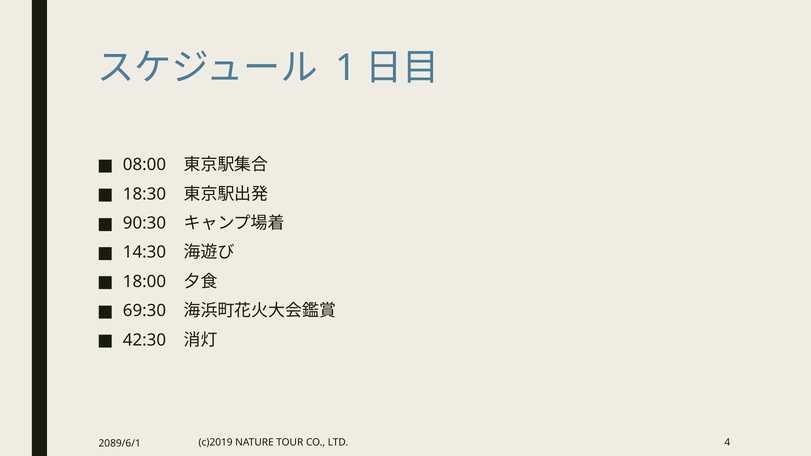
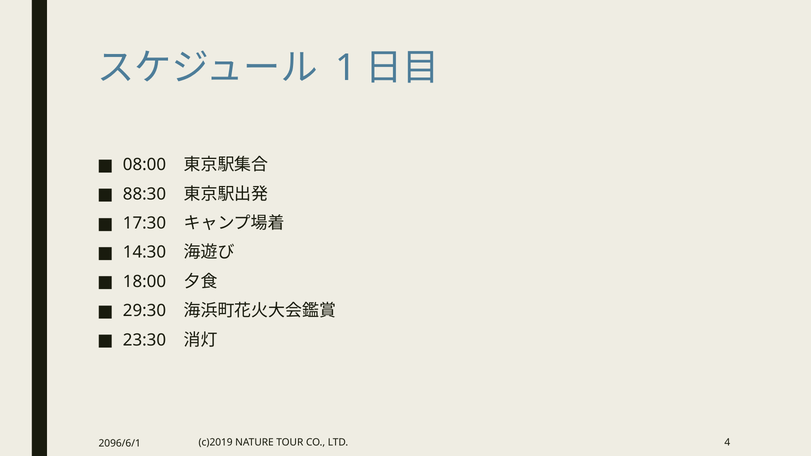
18:30: 18:30 -> 88:30
90:30: 90:30 -> 17:30
69:30: 69:30 -> 29:30
42:30: 42:30 -> 23:30
2089/6/1: 2089/6/1 -> 2096/6/1
